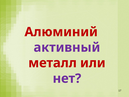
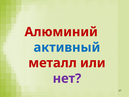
активный colour: purple -> blue
